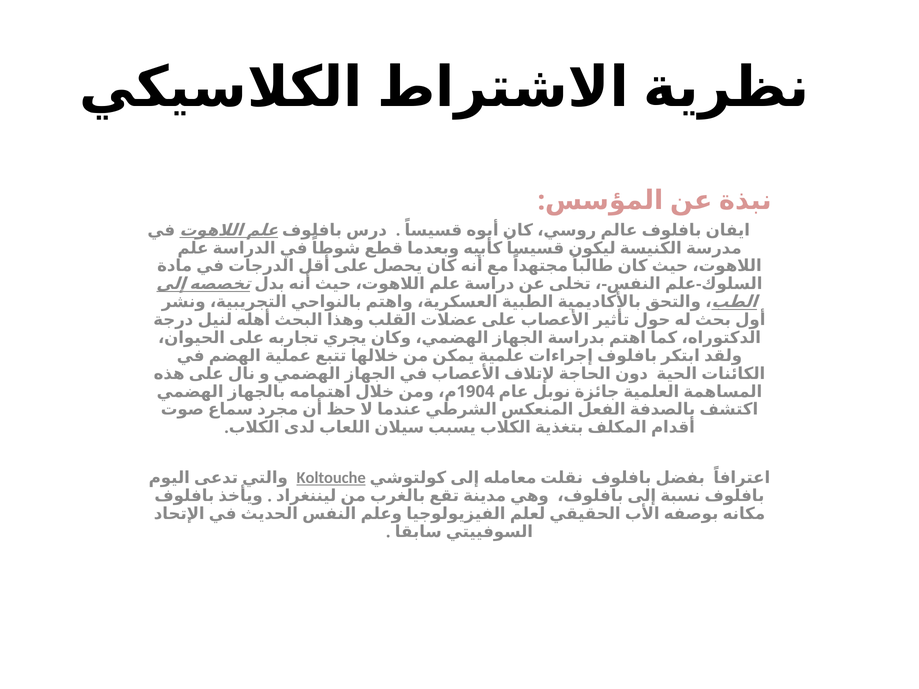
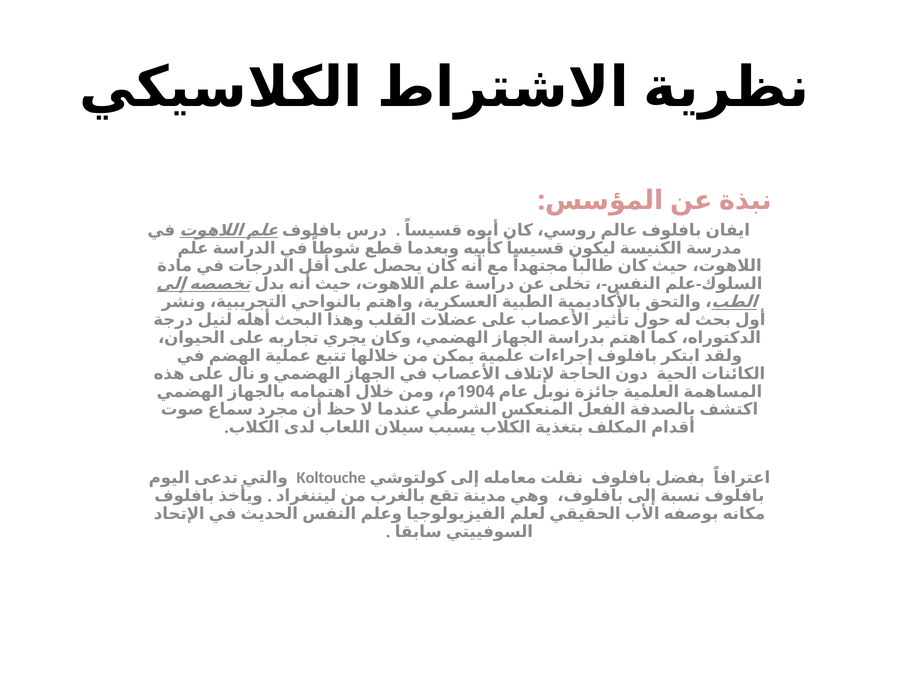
Koltouche underline: present -> none
